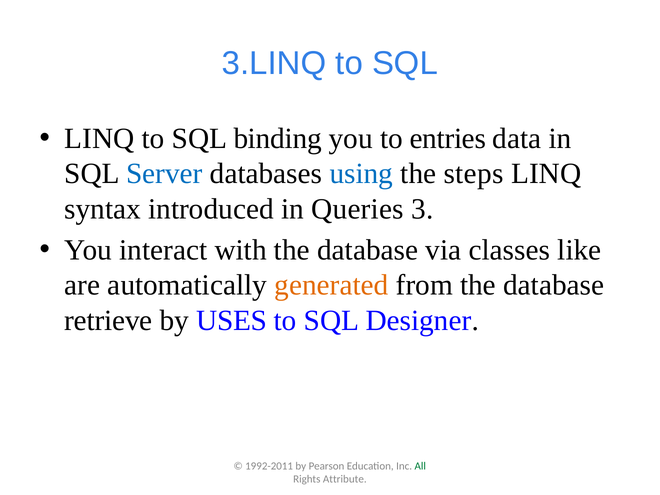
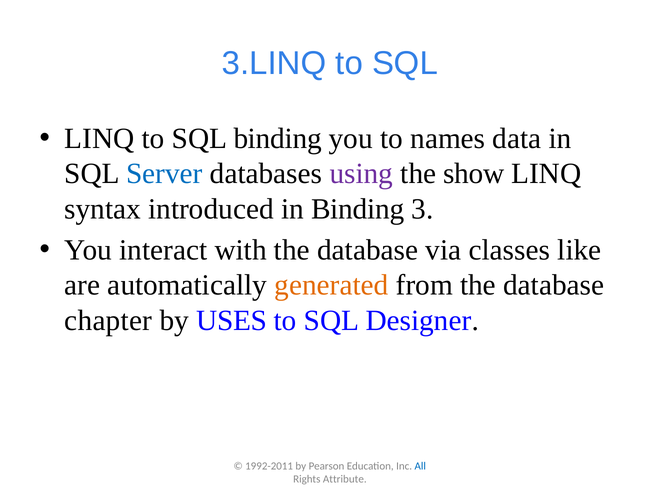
entries: entries -> names
using colour: blue -> purple
steps: steps -> show
in Queries: Queries -> Binding
retrieve: retrieve -> chapter
All colour: green -> blue
